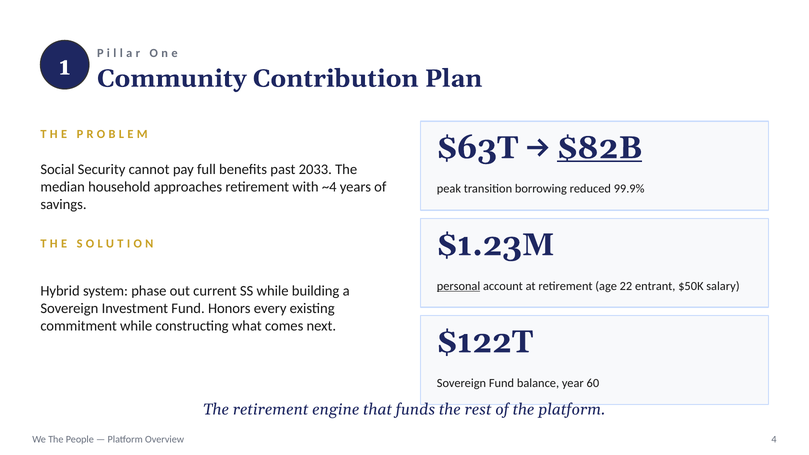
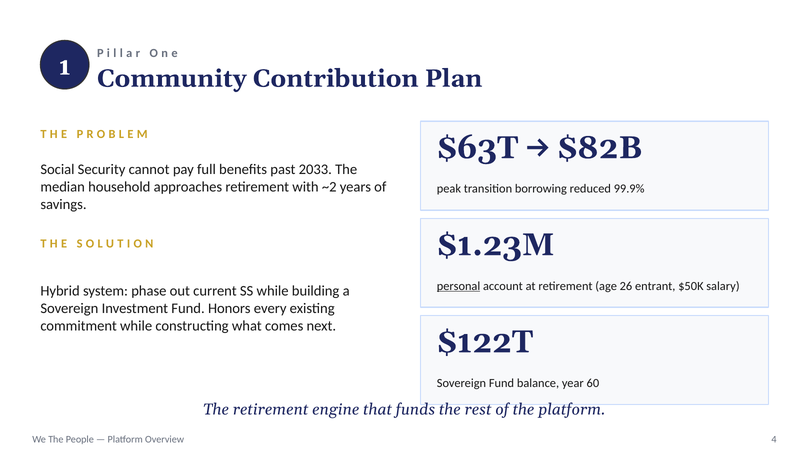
$82B underline: present -> none
~4: ~4 -> ~2
22: 22 -> 26
